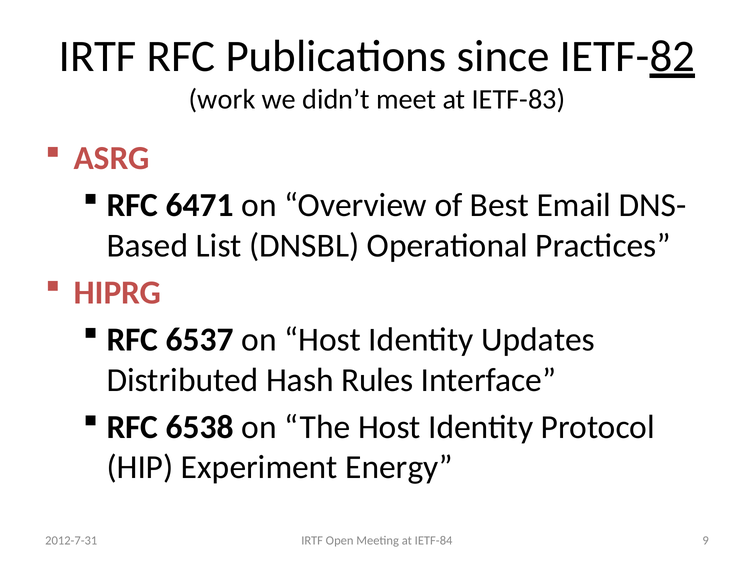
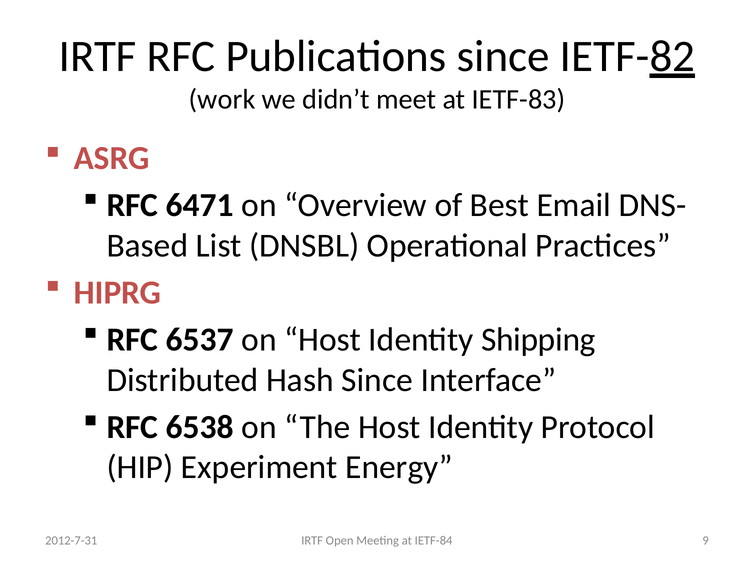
Updates: Updates -> Shipping
Hash Rules: Rules -> Since
